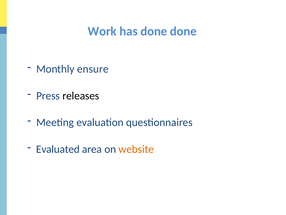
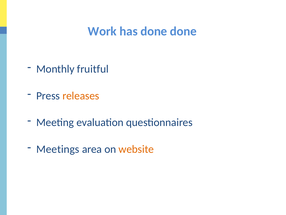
ensure: ensure -> fruitful
releases colour: black -> orange
Evaluated: Evaluated -> Meetings
